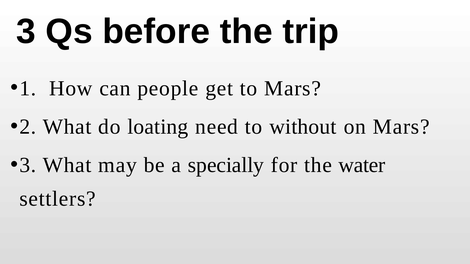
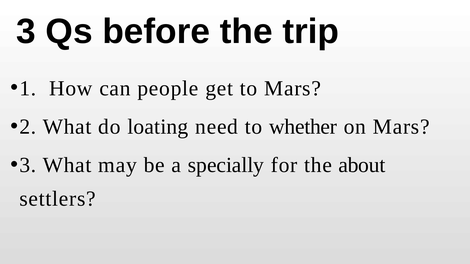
without: without -> whether
water: water -> about
